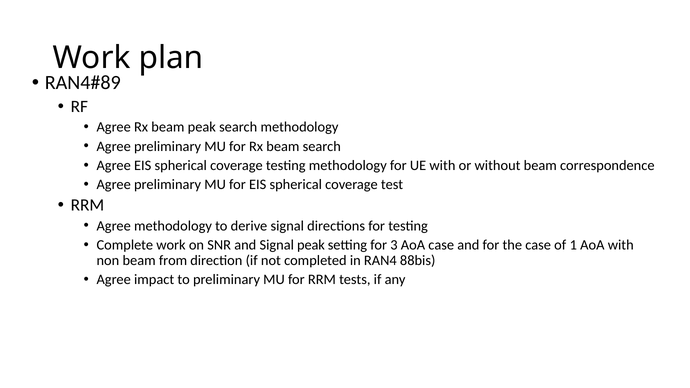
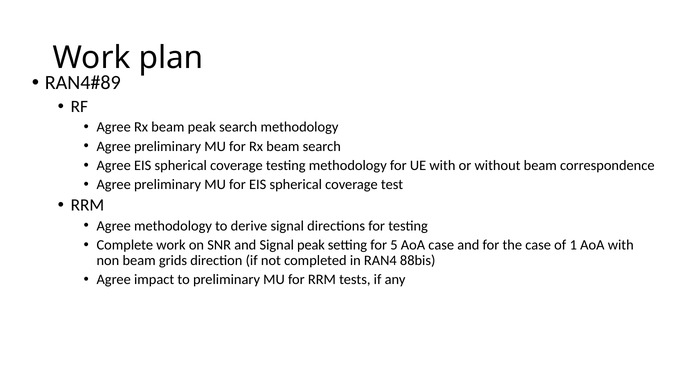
3: 3 -> 5
from: from -> grids
